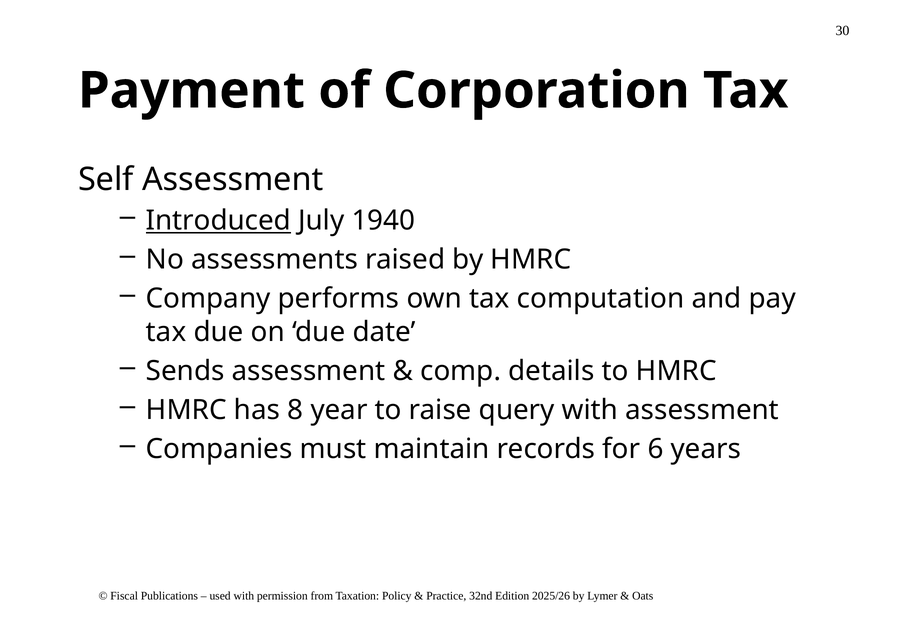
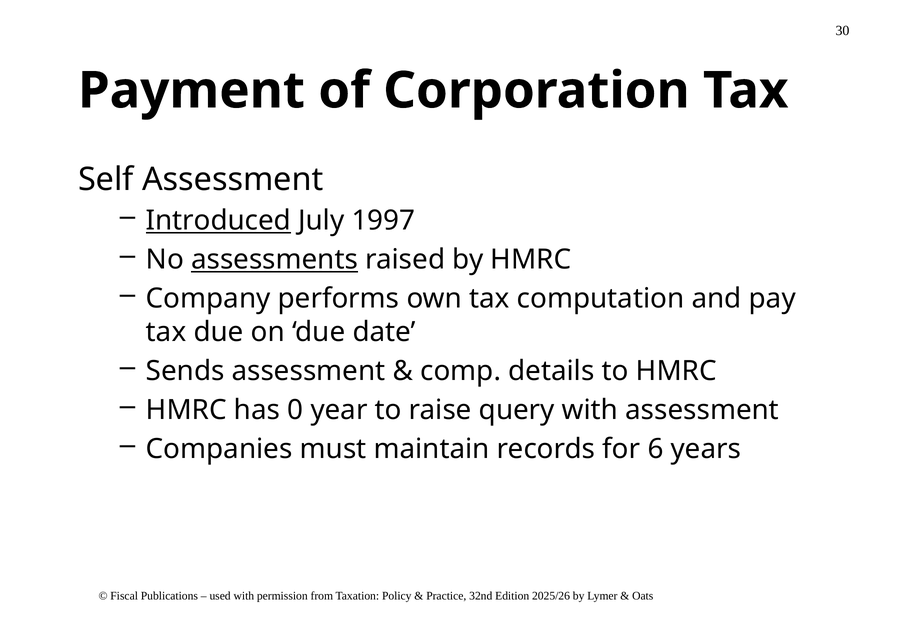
1940: 1940 -> 1997
assessments underline: none -> present
8: 8 -> 0
